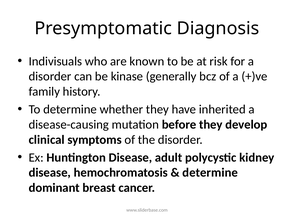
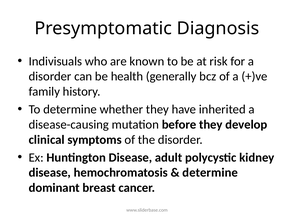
kinase: kinase -> health
